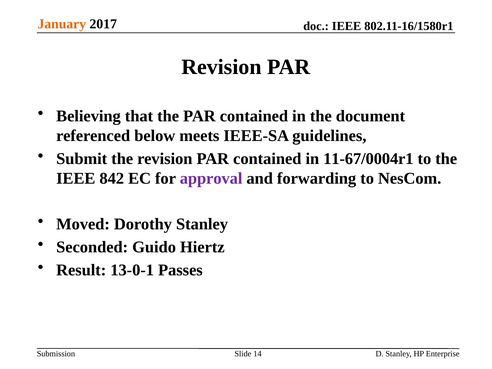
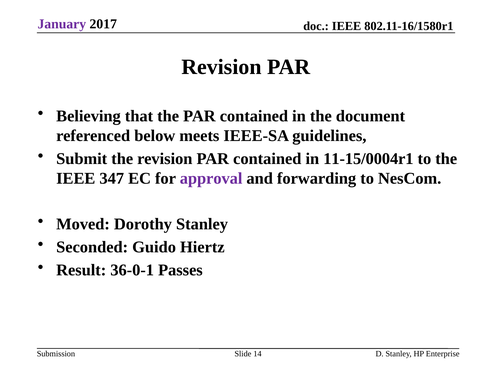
January colour: orange -> purple
11-67/0004r1: 11-67/0004r1 -> 11-15/0004r1
842: 842 -> 347
13-0-1: 13-0-1 -> 36-0-1
